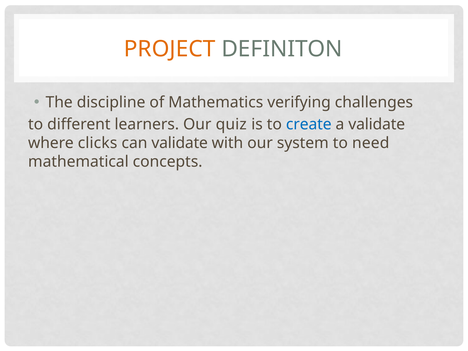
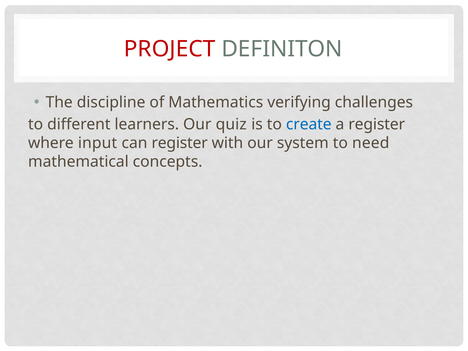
PROJECT colour: orange -> red
a validate: validate -> register
clicks: clicks -> input
can validate: validate -> register
